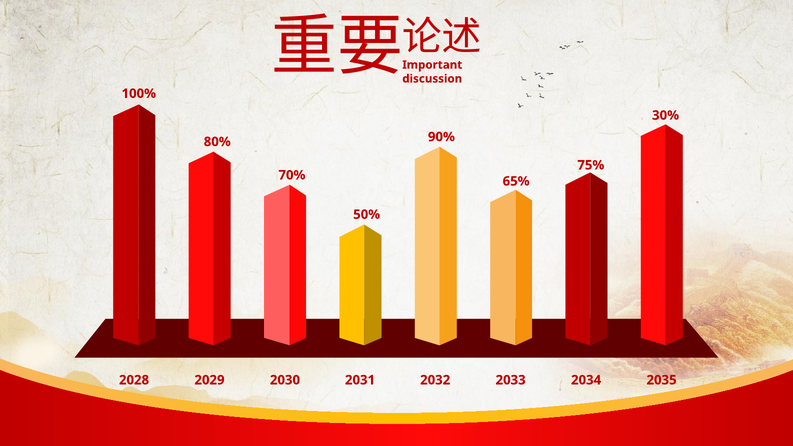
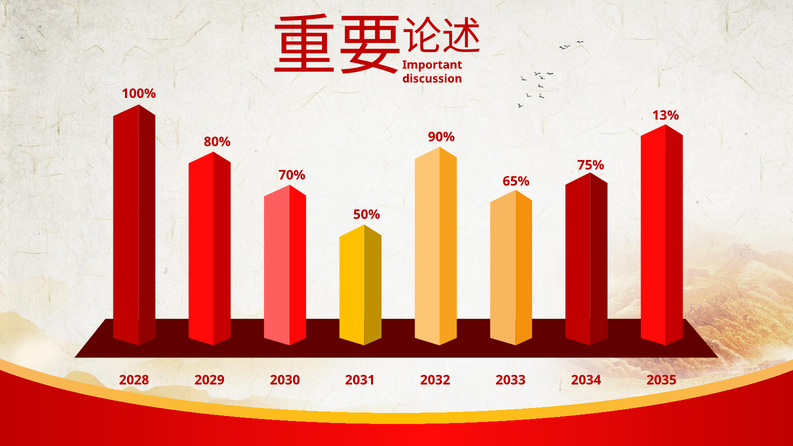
30%: 30% -> 13%
